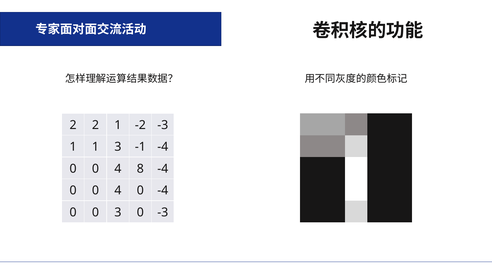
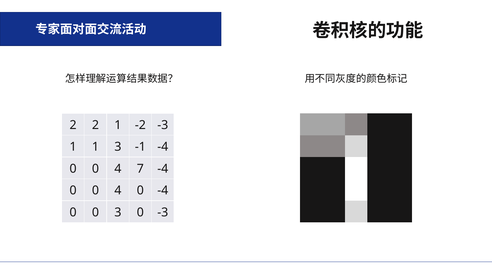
8: 8 -> 7
